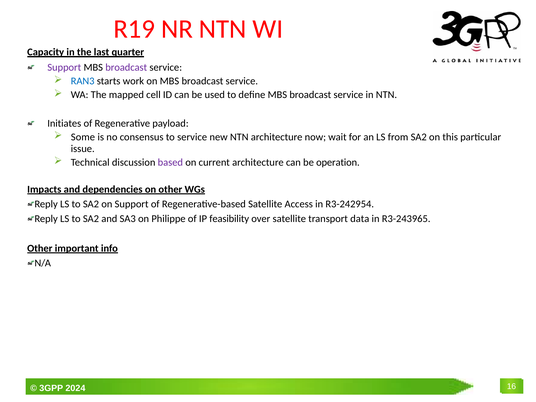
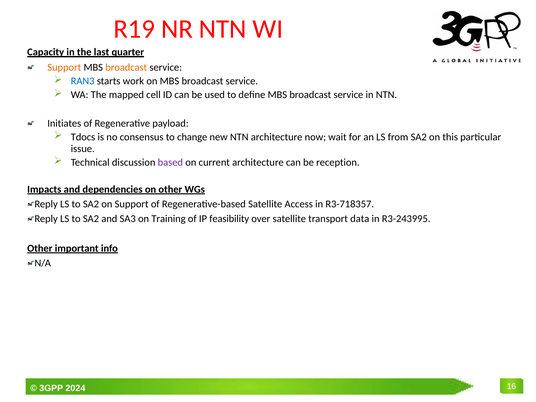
Support at (64, 67) colour: purple -> orange
broadcast at (126, 67) colour: purple -> orange
Some: Some -> Tdocs
to service: service -> change
operation: operation -> reception
R3-242954: R3-242954 -> R3-718357
Philippe: Philippe -> Training
R3-243965: R3-243965 -> R3-243995
